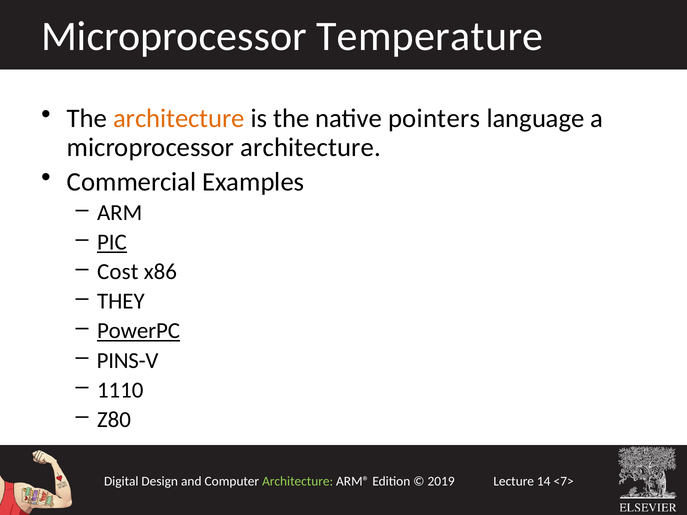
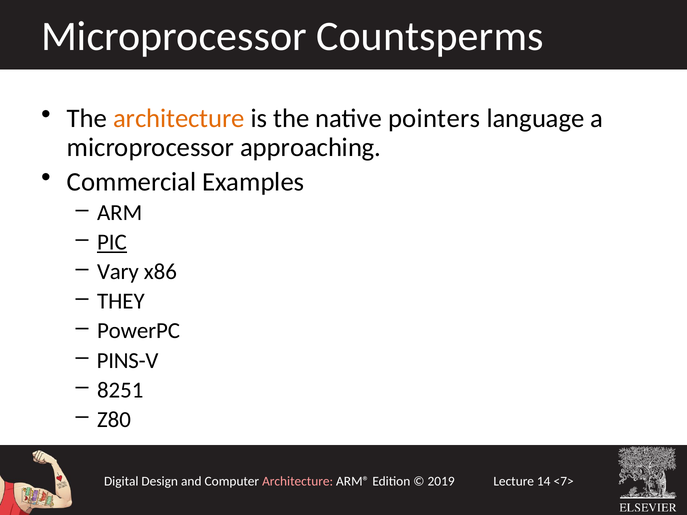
Temperature: Temperature -> Countsperms
microprocessor architecture: architecture -> approaching
Cost: Cost -> Vary
PowerPC underline: present -> none
1110: 1110 -> 8251
Architecture at (298, 482) colour: light green -> pink
